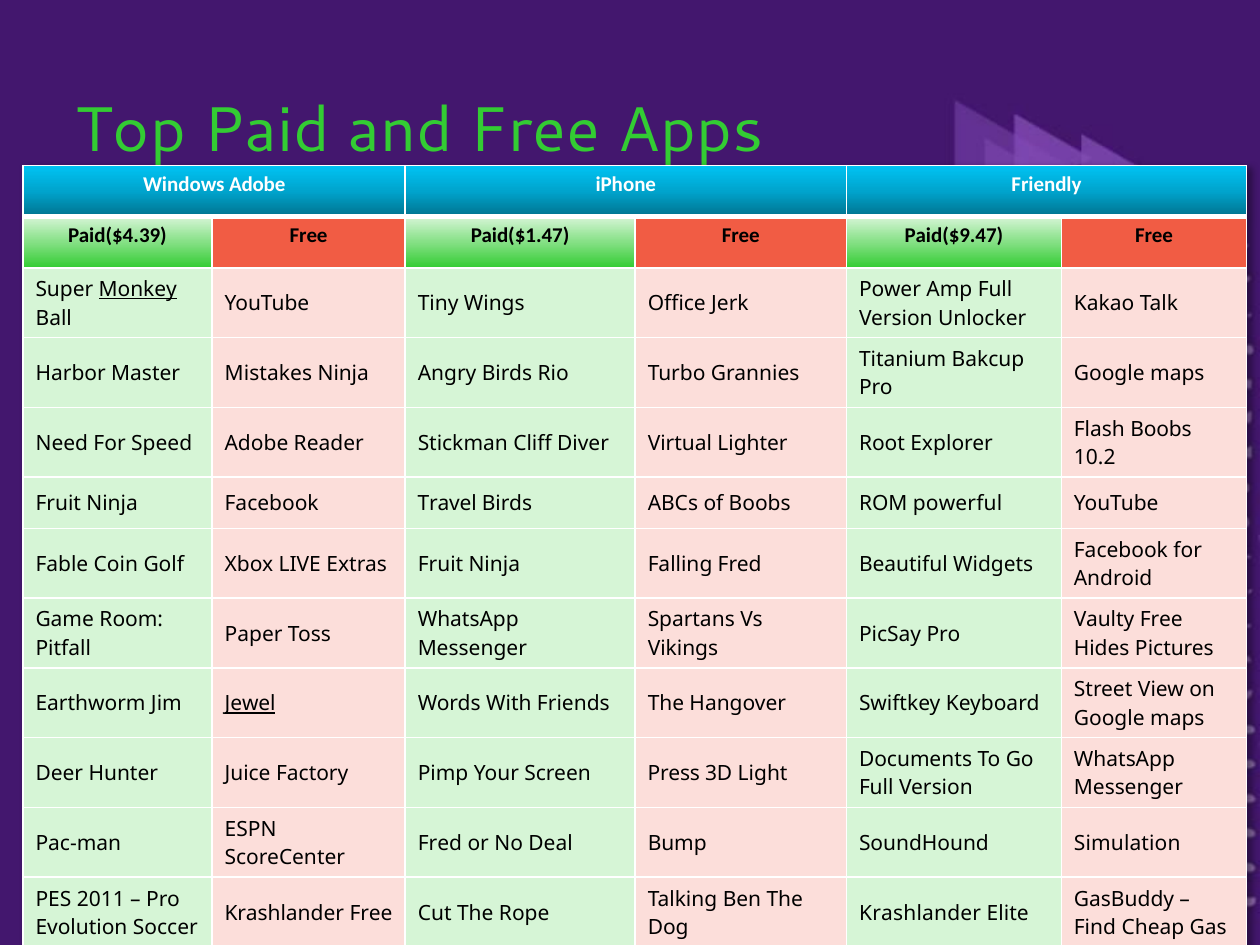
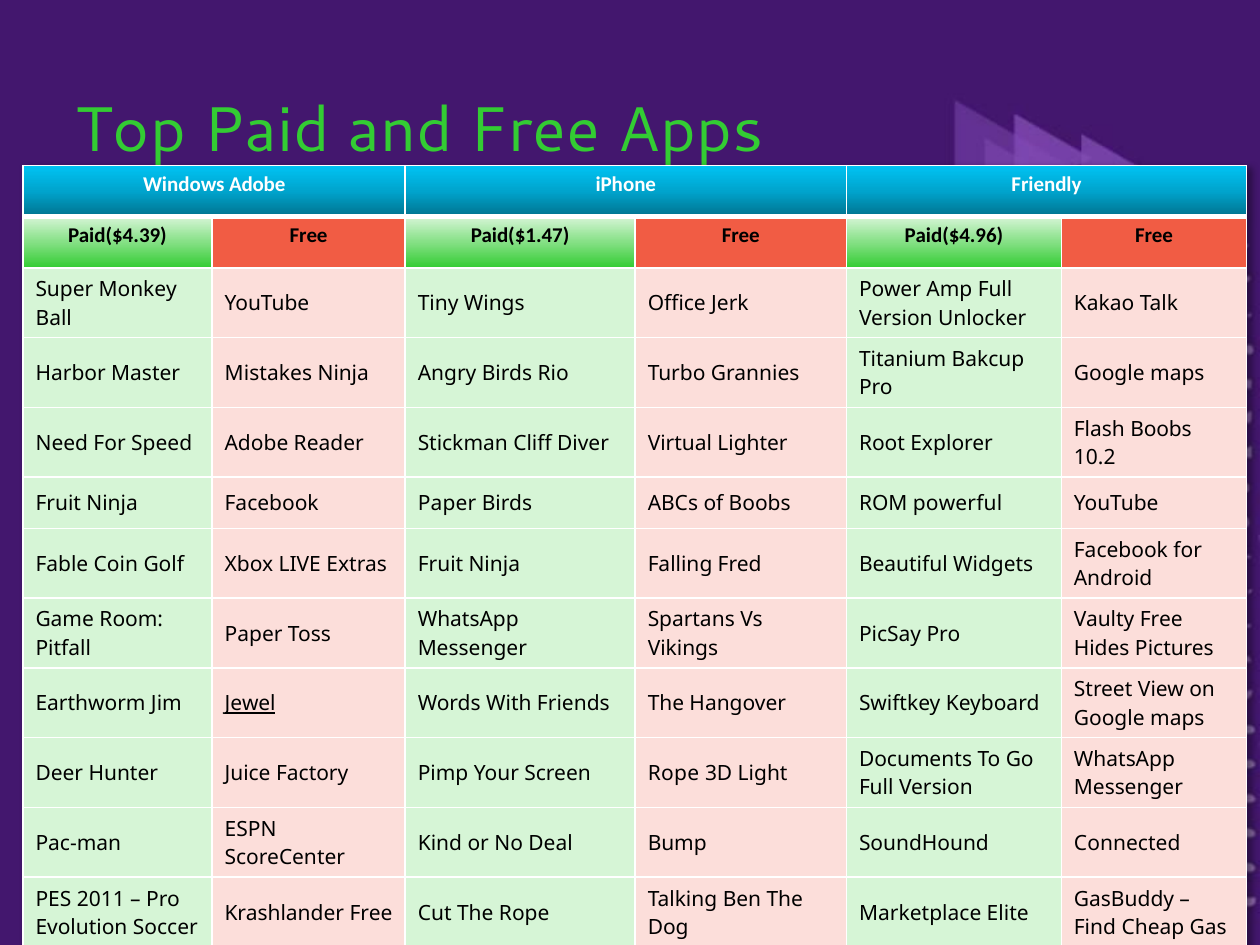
Paid($9.47: Paid($9.47 -> Paid($4.96
Monkey underline: present -> none
Facebook Travel: Travel -> Paper
Screen Press: Press -> Rope
Fred at (440, 844): Fred -> Kind
Simulation: Simulation -> Connected
Krashlander at (920, 913): Krashlander -> Marketplace
